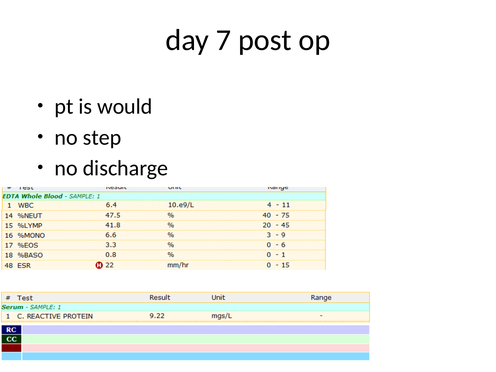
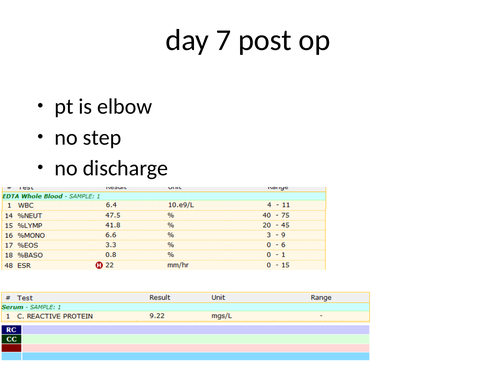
would: would -> elbow
